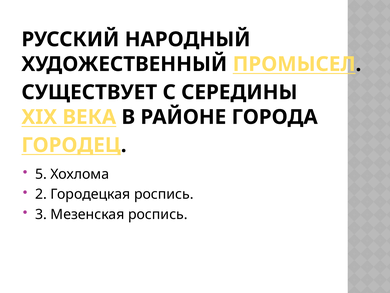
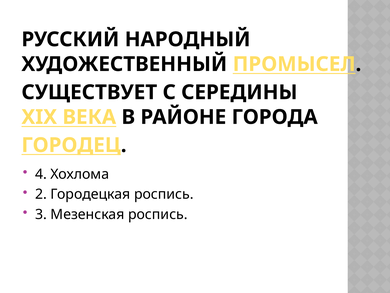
5: 5 -> 4
